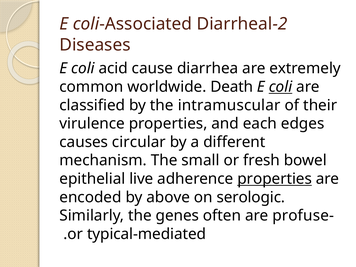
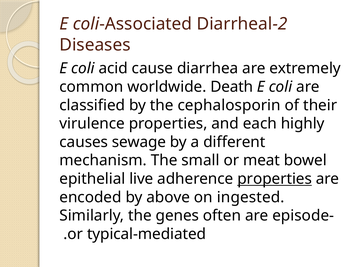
coli at (281, 87) underline: present -> none
intramuscular: intramuscular -> cephalosporin
edges: edges -> highly
circular: circular -> sewage
fresh: fresh -> meat
serologic: serologic -> ingested
profuse-: profuse- -> episode-
